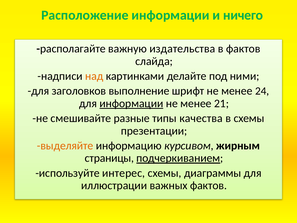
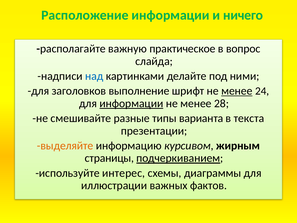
издательства: издательства -> практическое
в фактов: фактов -> вопрос
над colour: orange -> blue
менее at (237, 91) underline: none -> present
21: 21 -> 28
качества: качества -> варианта
в схемы: схемы -> текста
